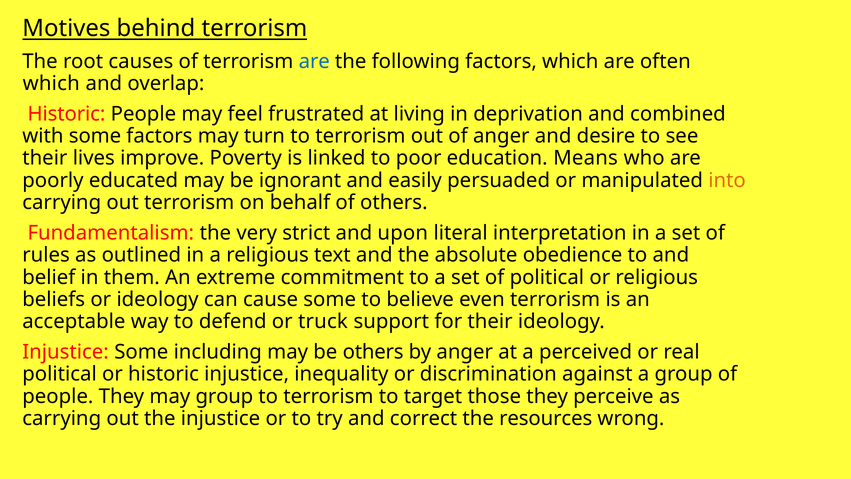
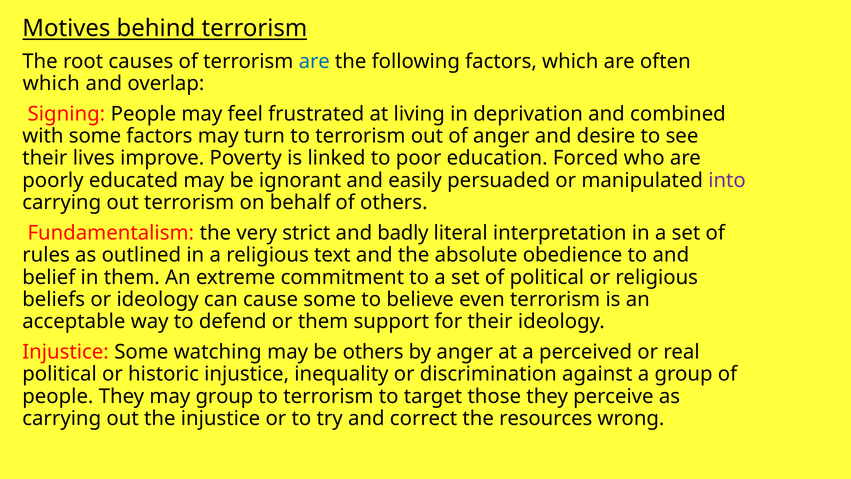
Historic at (66, 114): Historic -> Signing
Means: Means -> Forced
into colour: orange -> purple
upon: upon -> badly
or truck: truck -> them
including: including -> watching
